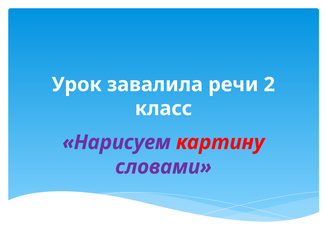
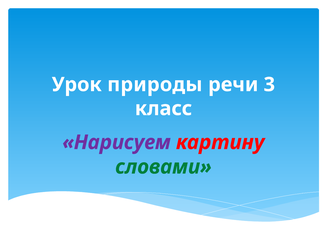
завалила: завалила -> природы
2: 2 -> 3
словами colour: purple -> green
